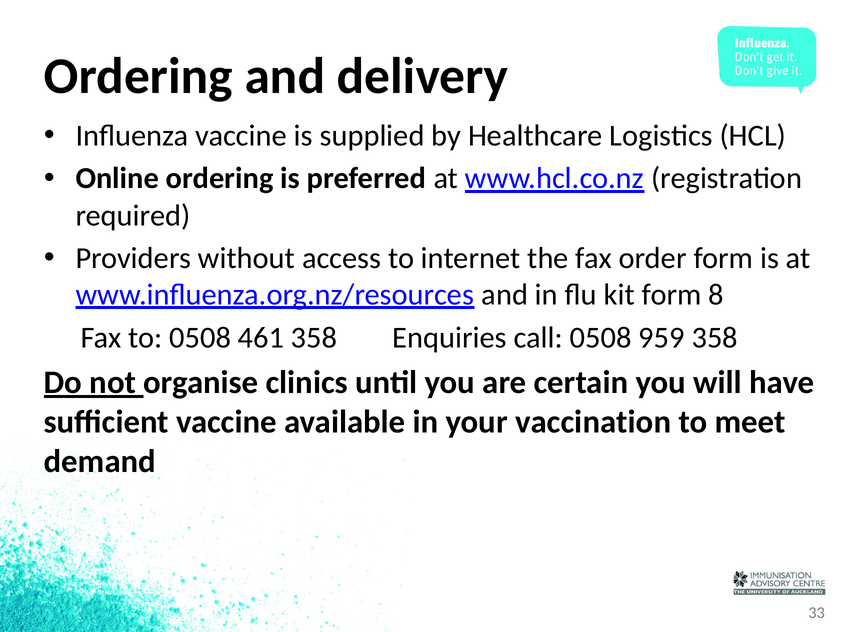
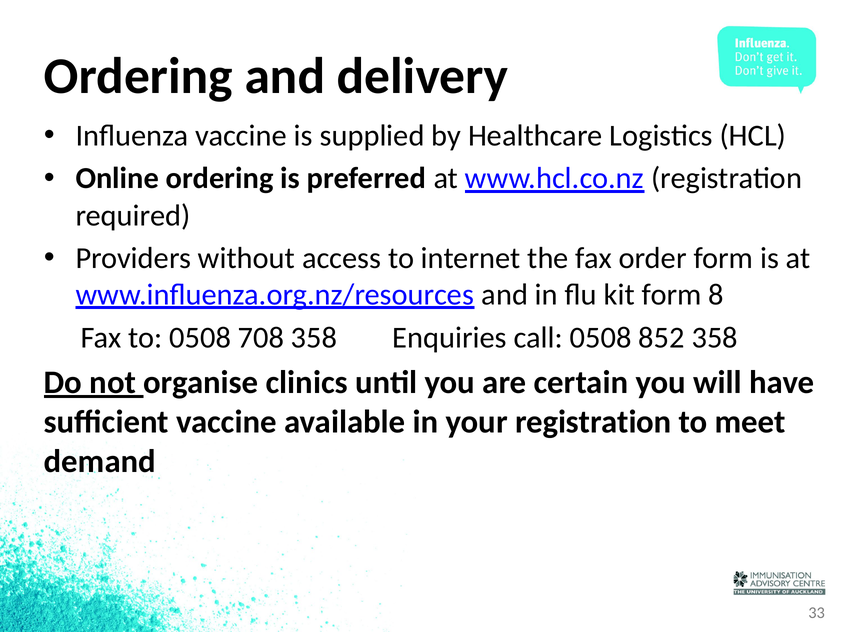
461: 461 -> 708
959: 959 -> 852
your vaccination: vaccination -> registration
